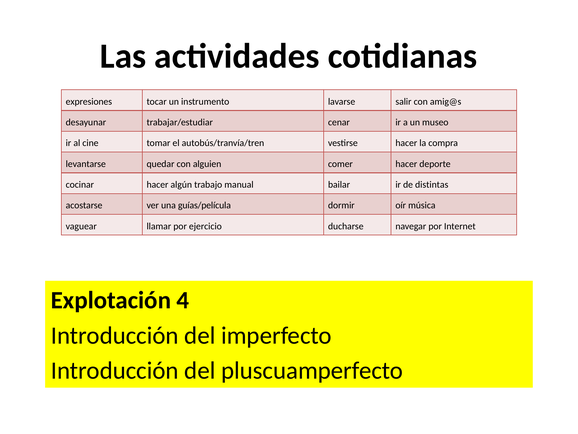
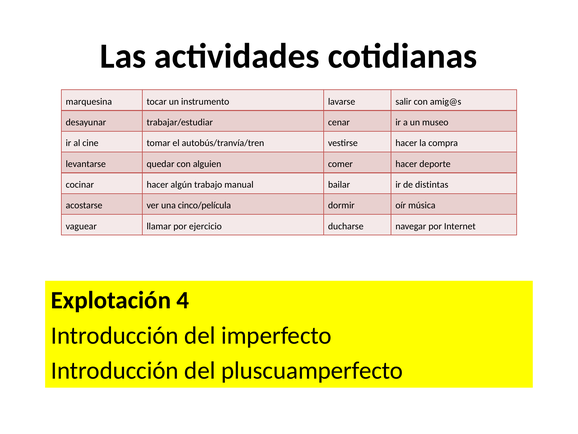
expresiones: expresiones -> marquesina
guías/película: guías/película -> cinco/película
